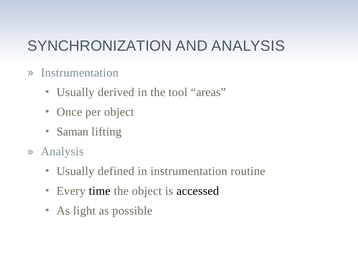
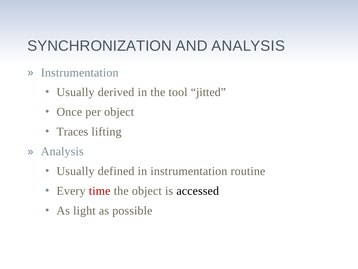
areas: areas -> jitted
Saman: Saman -> Traces
time colour: black -> red
